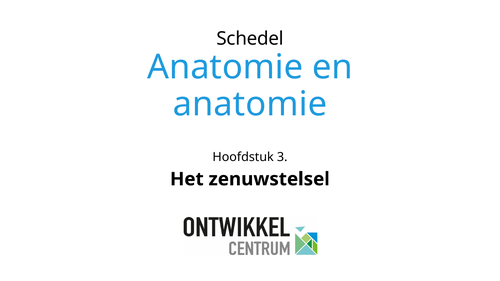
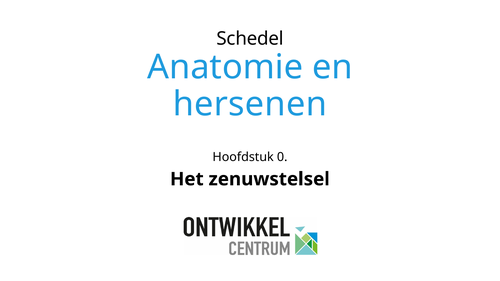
anatomie at (250, 104): anatomie -> hersenen
3: 3 -> 0
